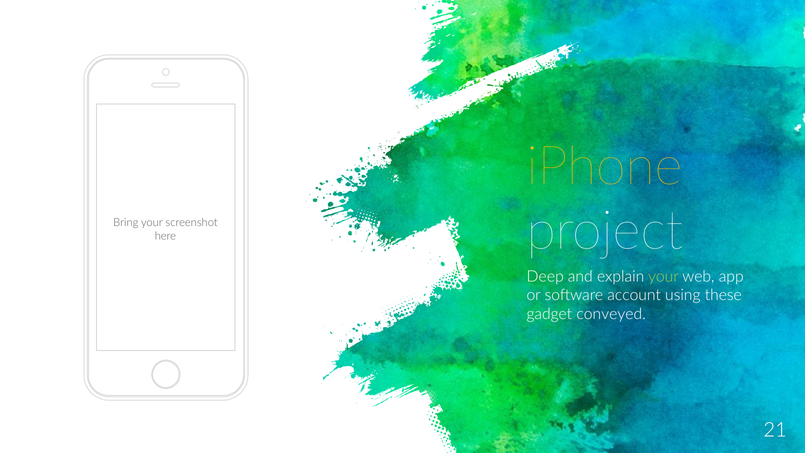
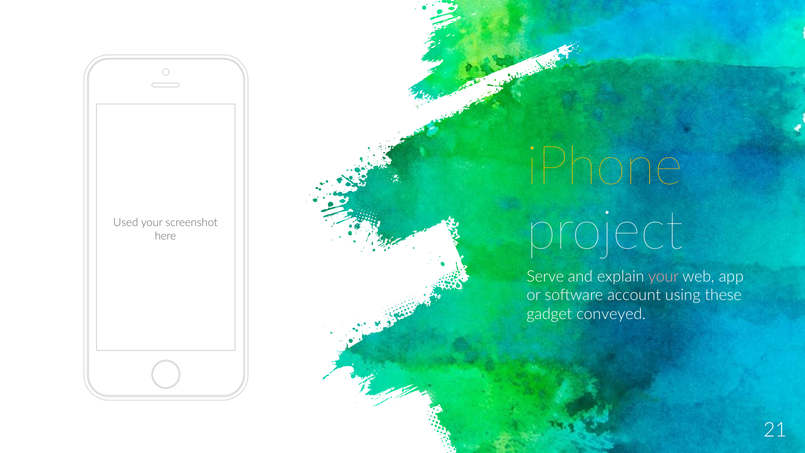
Bring: Bring -> Used
Deep: Deep -> Serve
your at (663, 276) colour: light green -> pink
